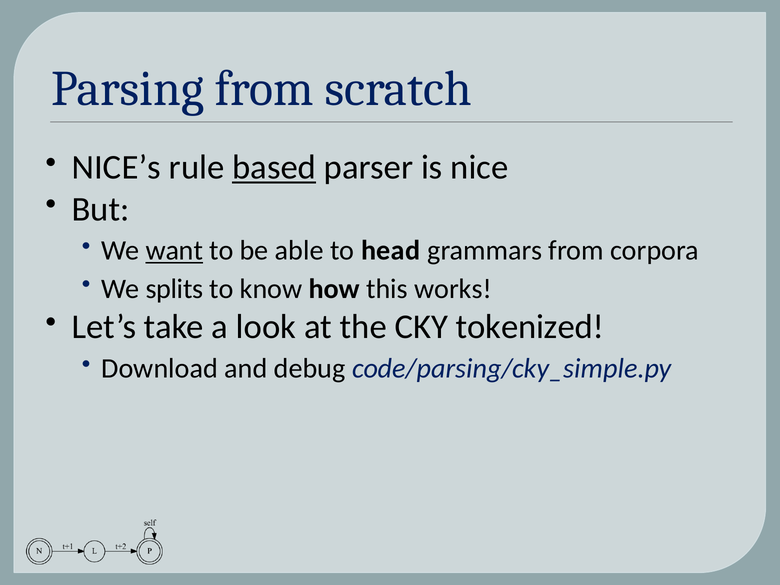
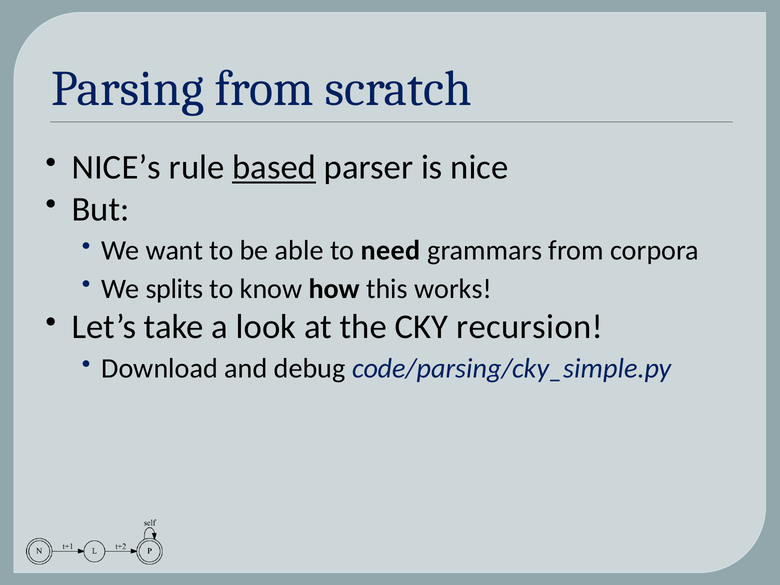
want underline: present -> none
head: head -> need
tokenized: tokenized -> recursion
